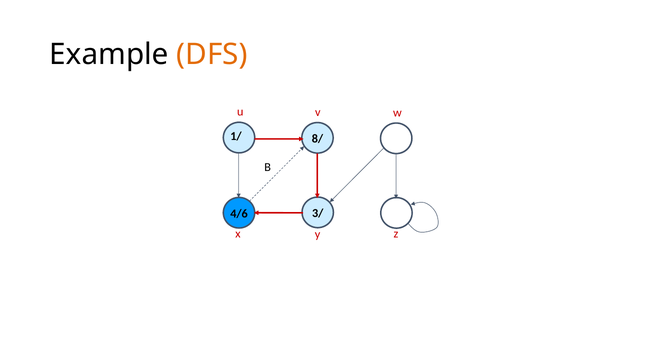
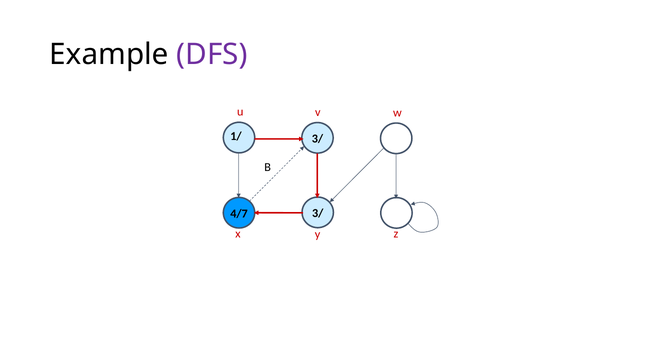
DFS colour: orange -> purple
8/ at (317, 139): 8/ -> 3/
4/6: 4/6 -> 4/7
